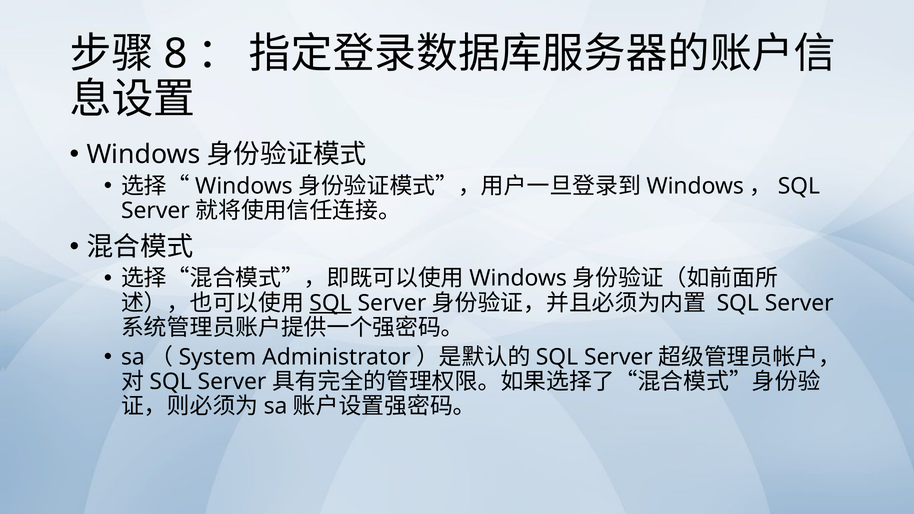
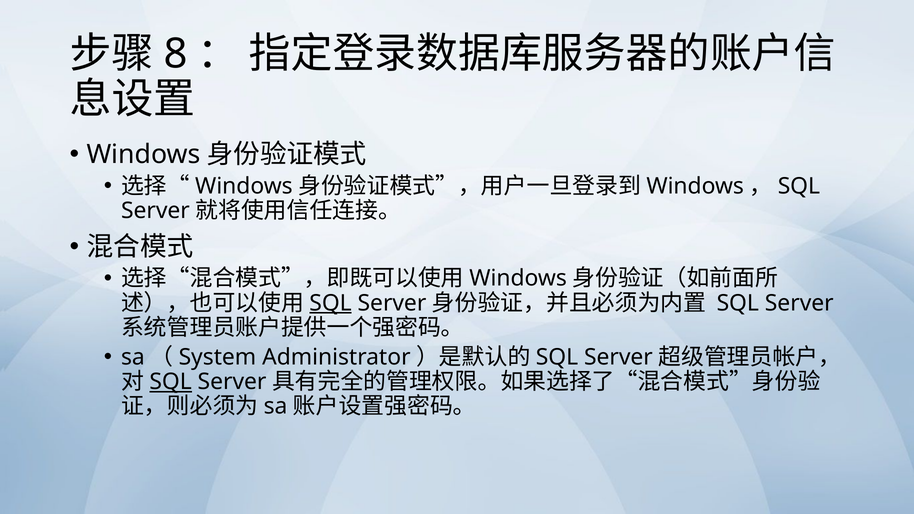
SQL at (171, 382) underline: none -> present
